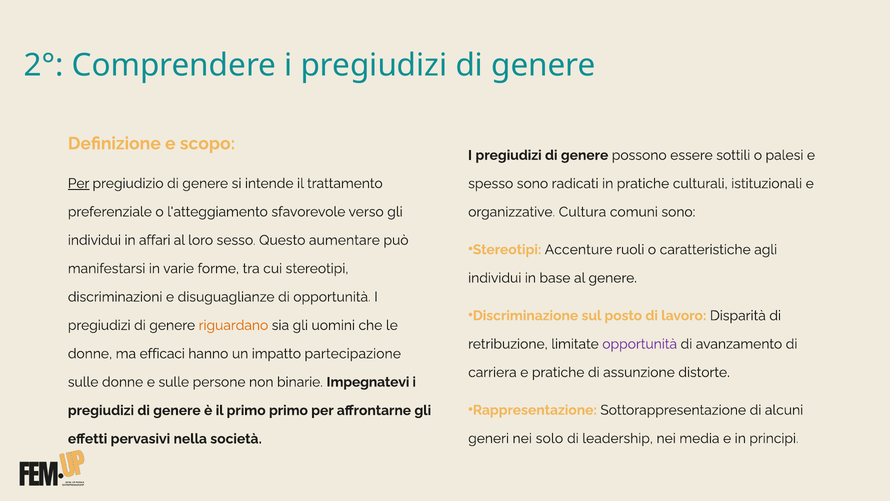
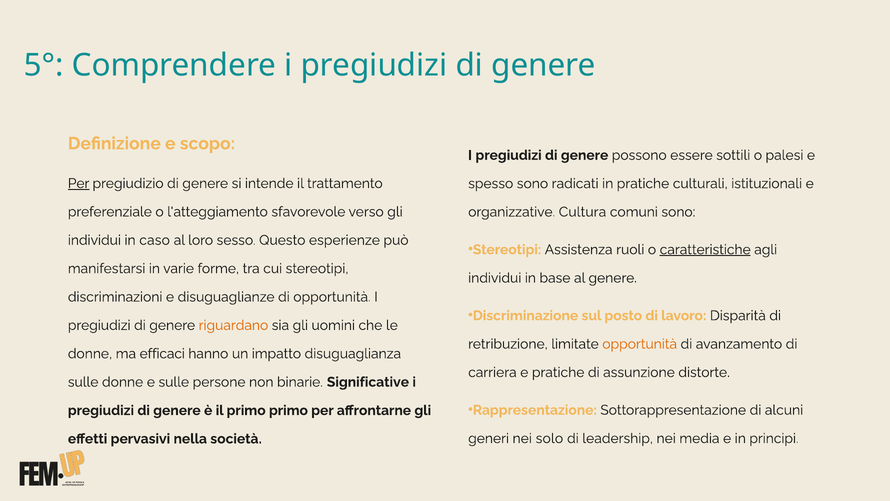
2°: 2° -> 5°
affari: affari -> caso
aumentare: aumentare -> esperienze
Accenture: Accenture -> Assistenza
caratteristiche underline: none -> present
opportunità at (640, 344) colour: purple -> orange
partecipazione: partecipazione -> disuguaglianza
Impegnatevi: Impegnatevi -> Significative
